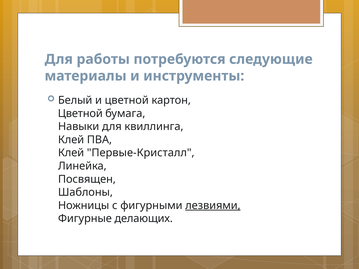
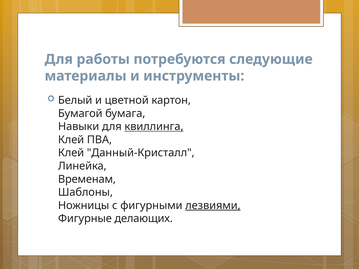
Цветной at (80, 114): Цветной -> Бумагой
квиллинга underline: none -> present
Первые-Кристалл: Первые-Кристалл -> Данный-Кристалл
Посвящен: Посвящен -> Временам
